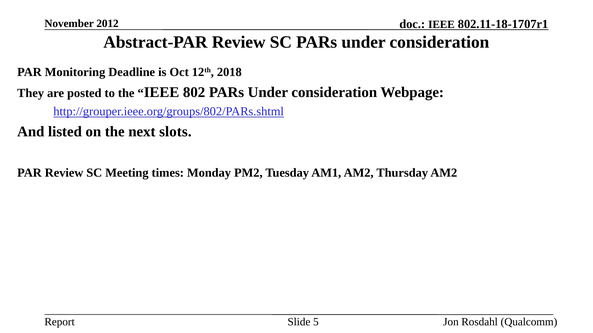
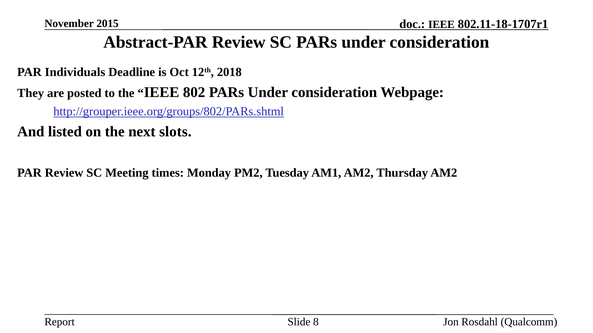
2012: 2012 -> 2015
Monitoring: Monitoring -> Individuals
5: 5 -> 8
